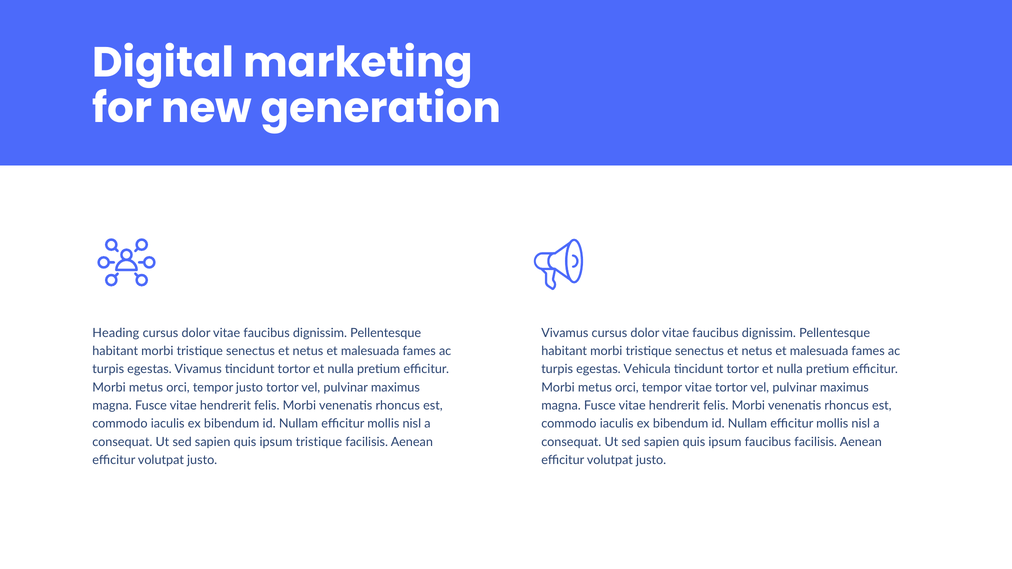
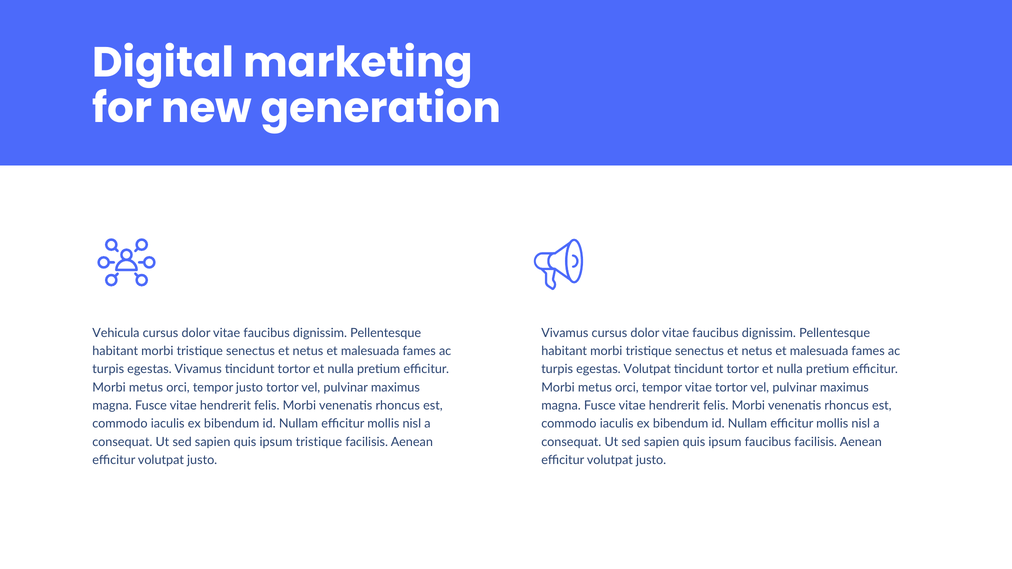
Heading: Heading -> Vehicula
egestas Vehicula: Vehicula -> Volutpat
